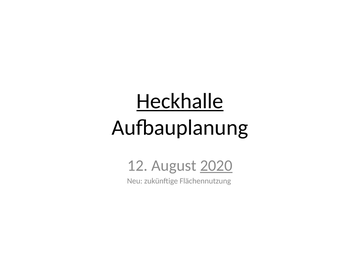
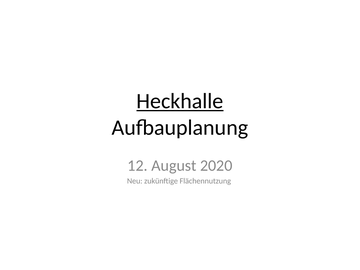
2020 underline: present -> none
